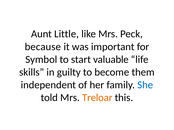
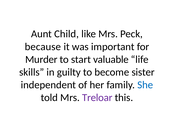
Little: Little -> Child
Symbol: Symbol -> Murder
them: them -> sister
Treloar colour: orange -> purple
